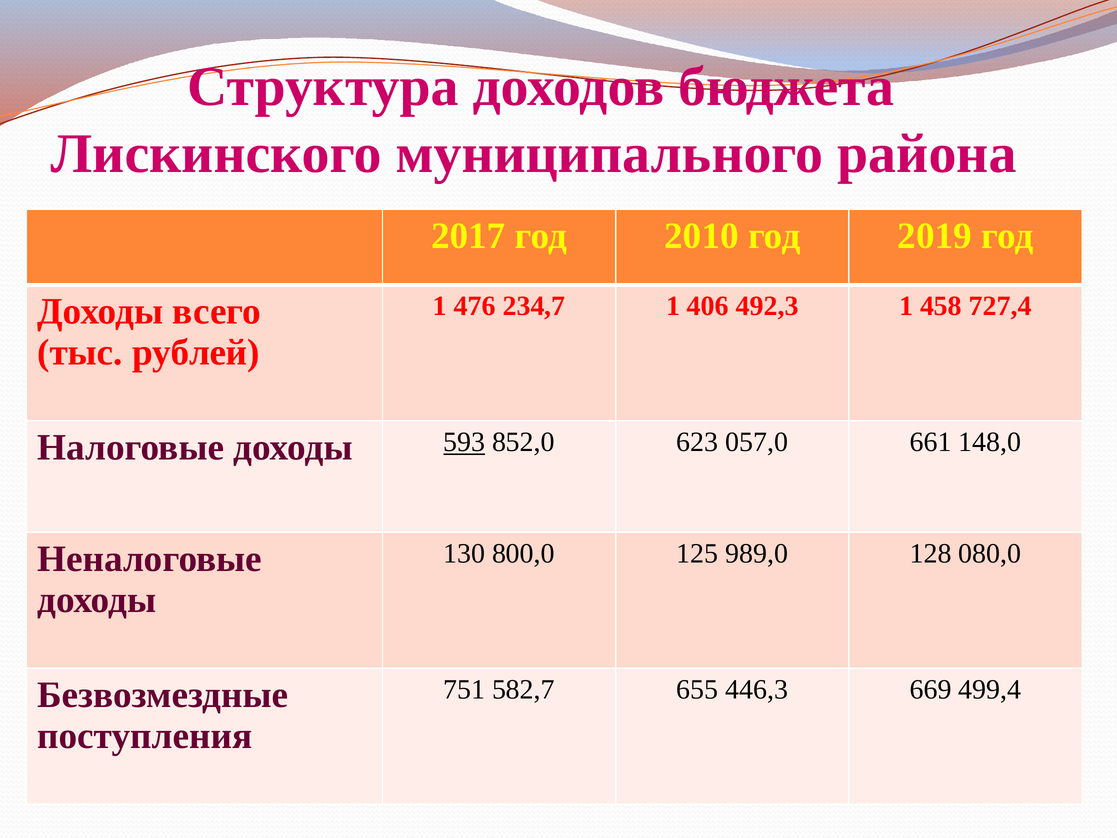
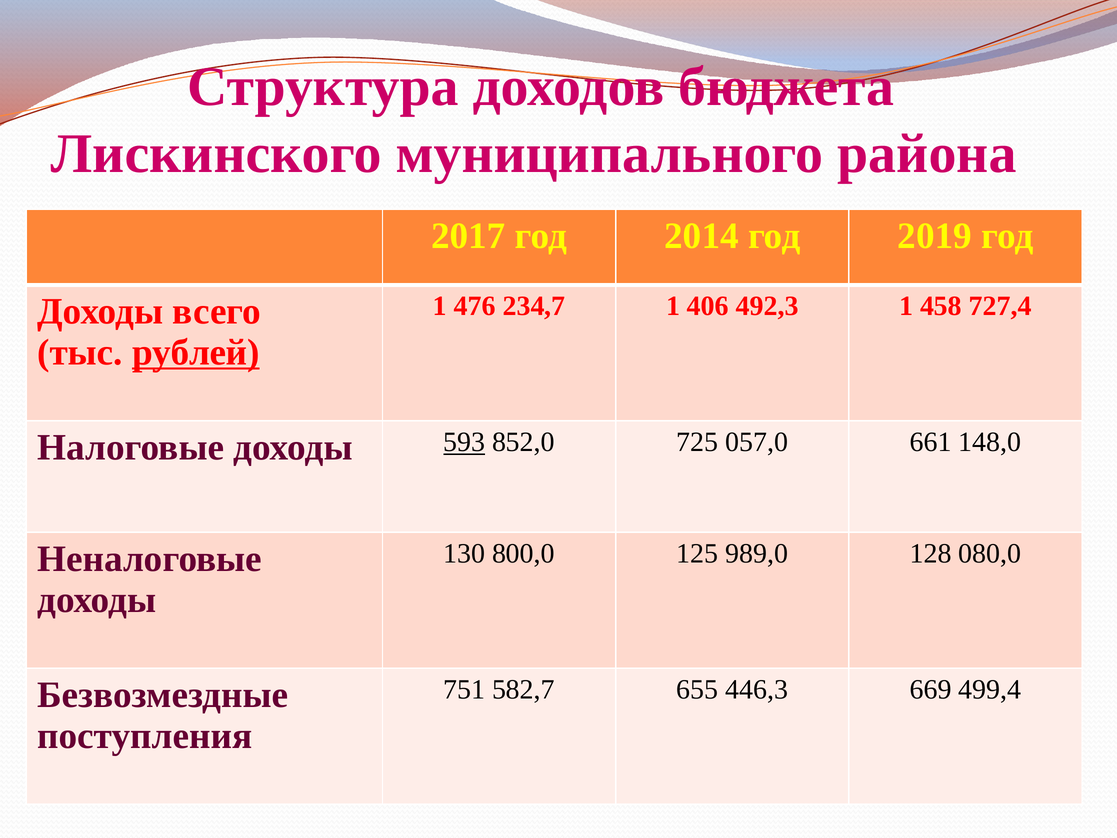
2010: 2010 -> 2014
рублей underline: none -> present
623: 623 -> 725
